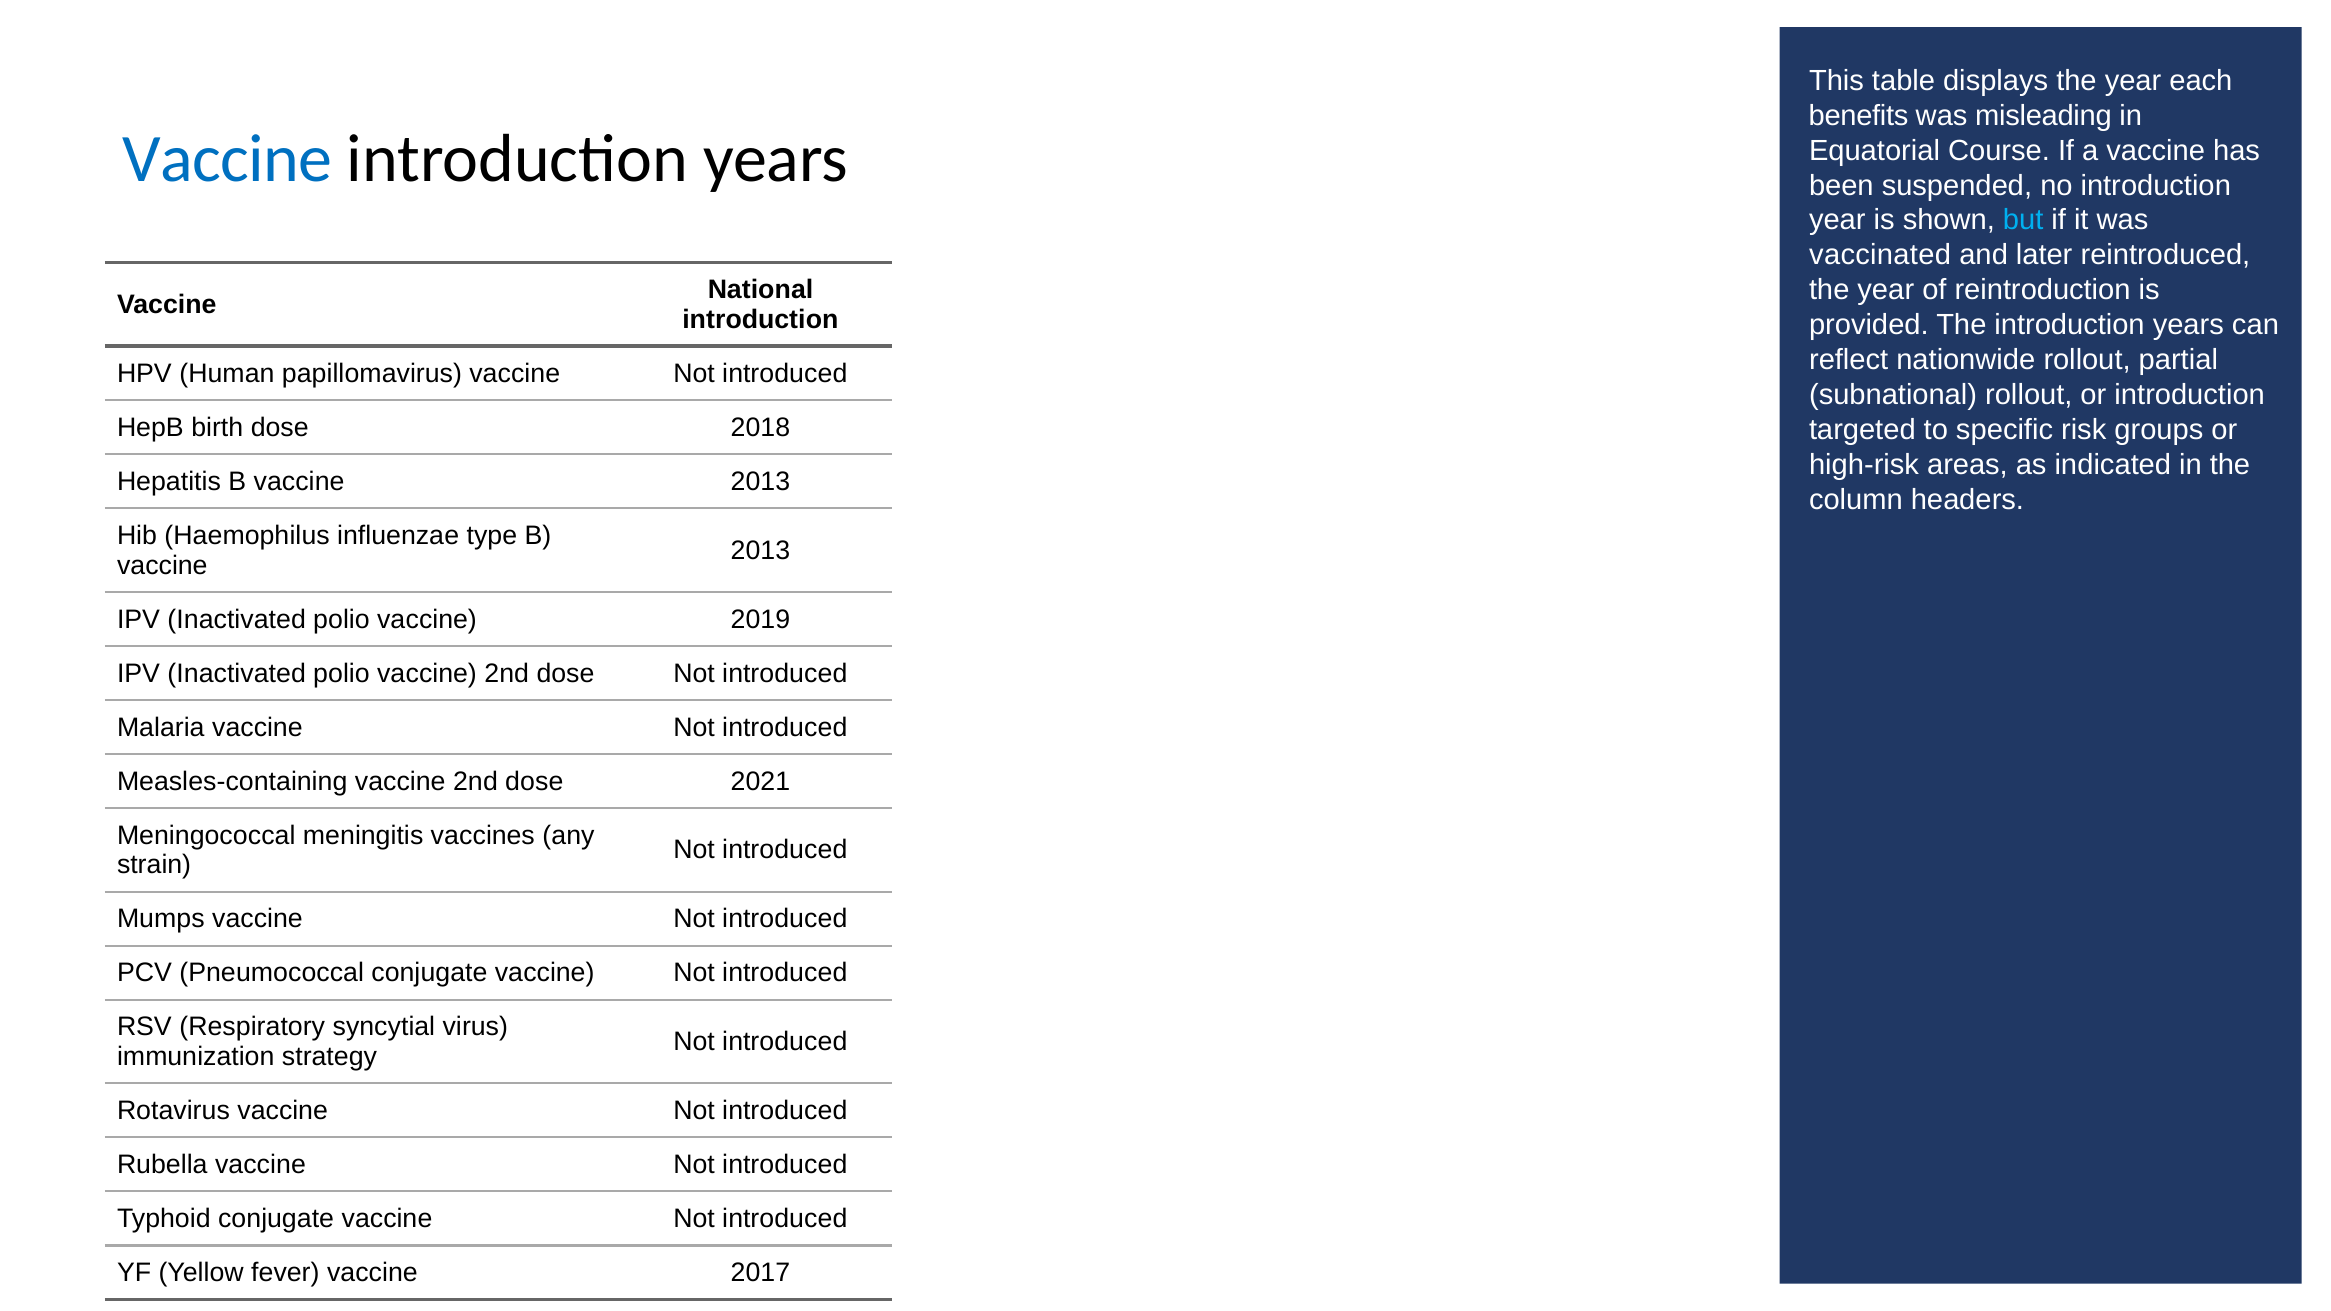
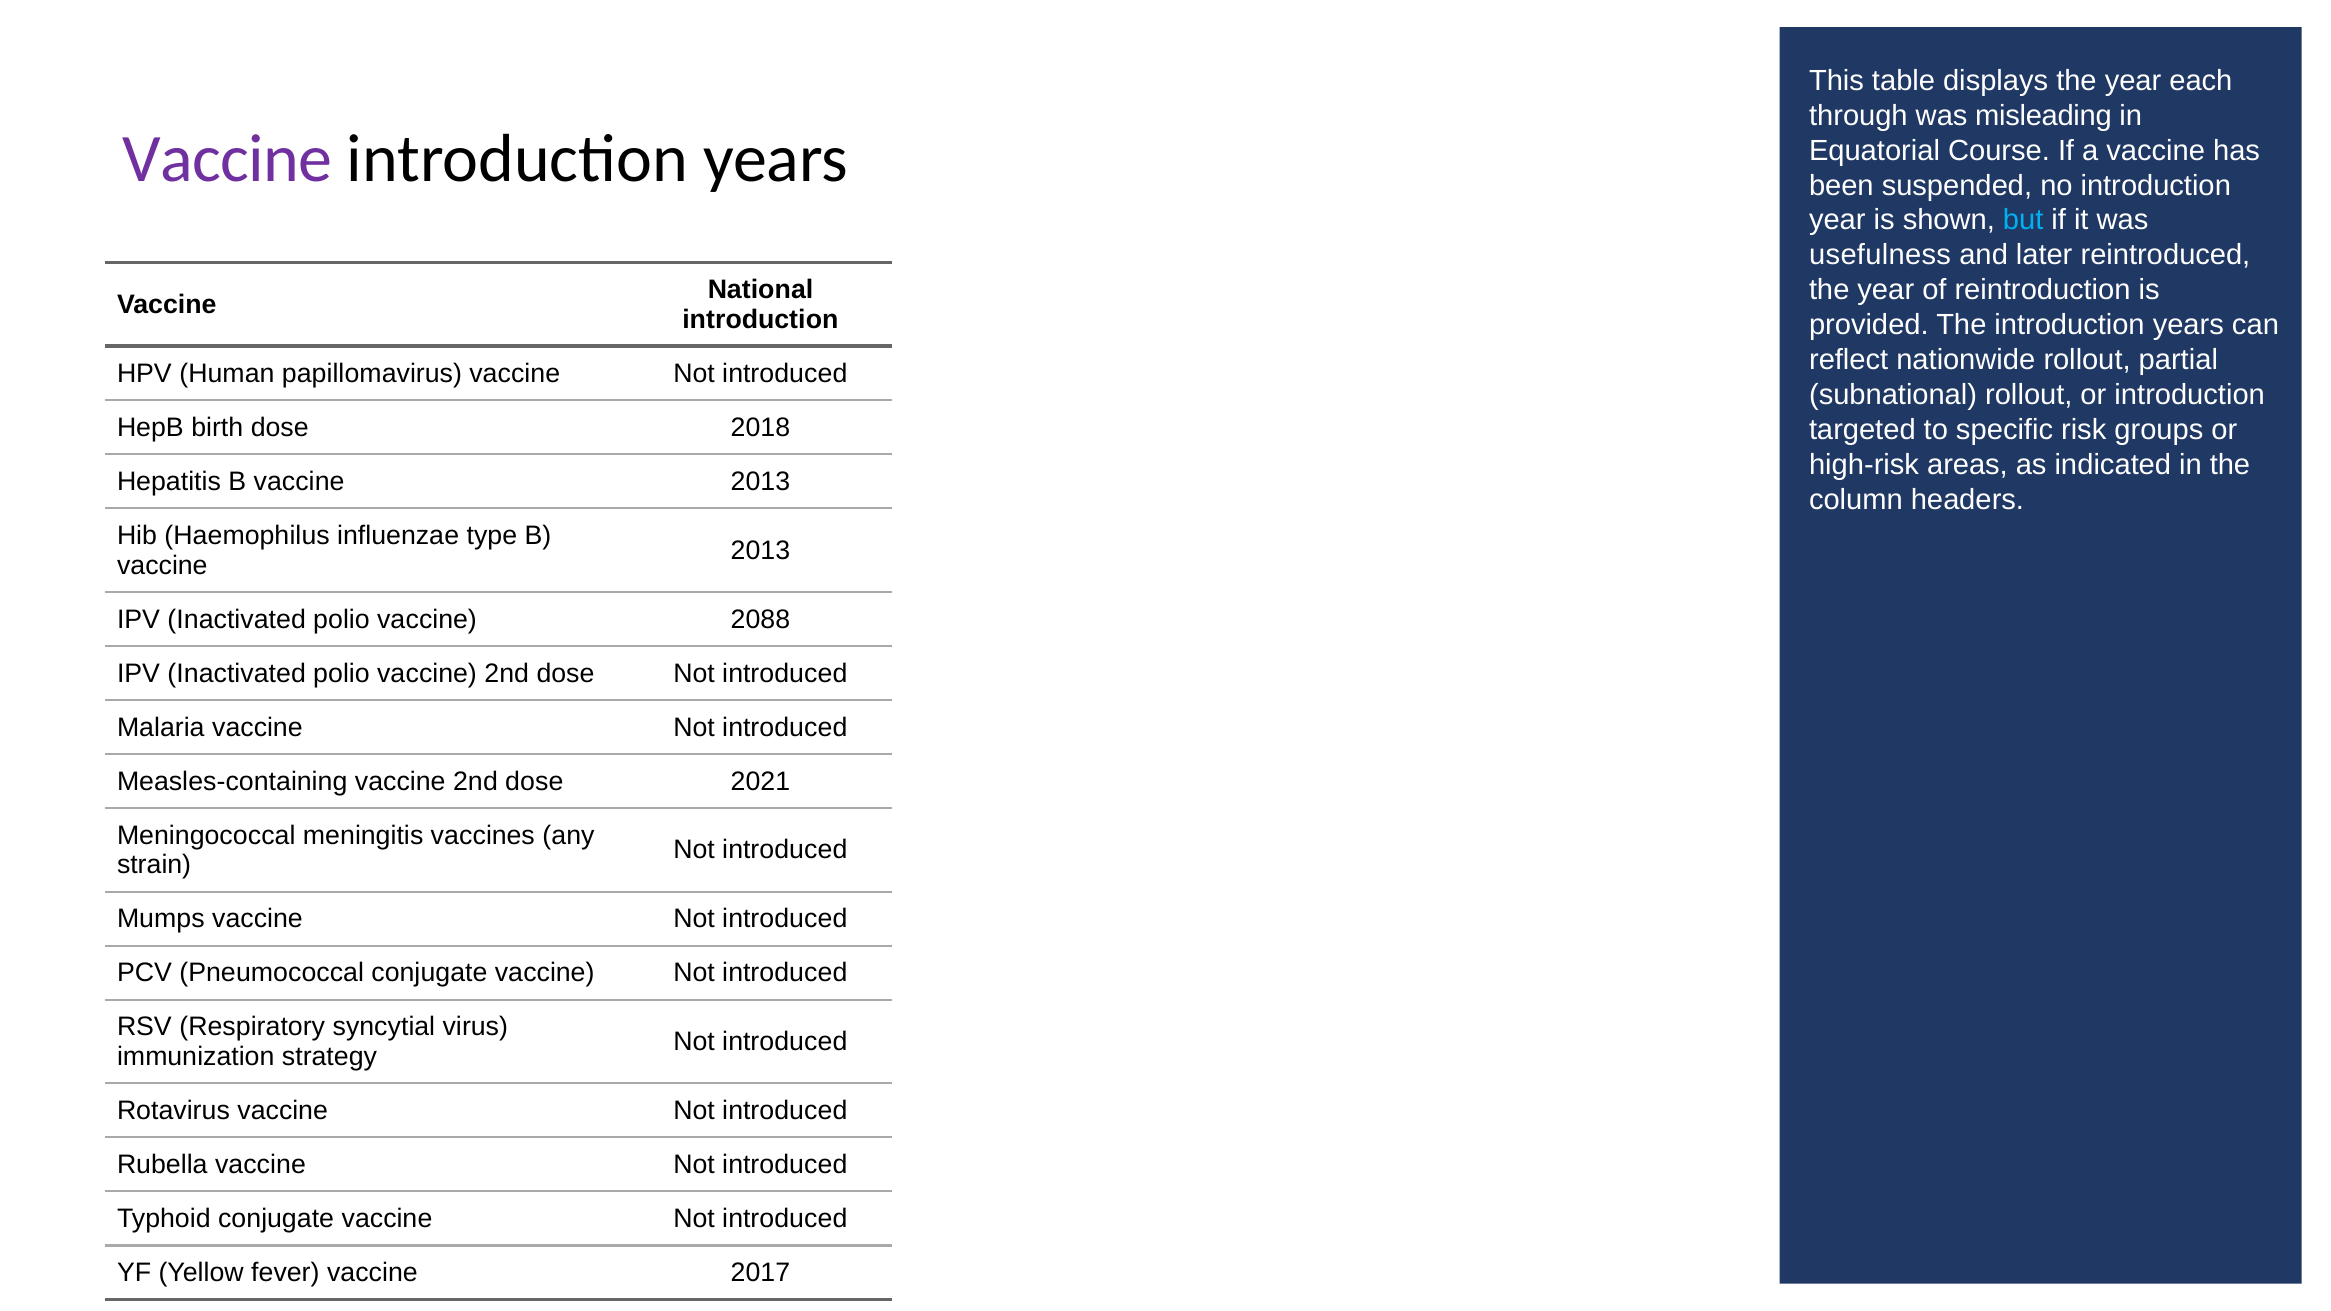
benefits: benefits -> through
Vaccine at (227, 159) colour: blue -> purple
vaccinated: vaccinated -> usefulness
2019: 2019 -> 2088
